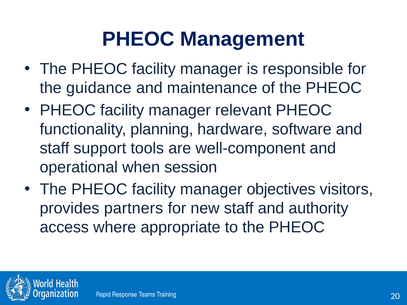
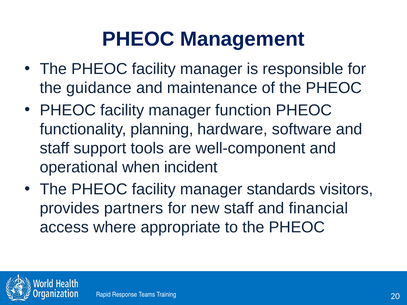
relevant: relevant -> function
session: session -> incident
objectives: objectives -> standards
authority: authority -> financial
